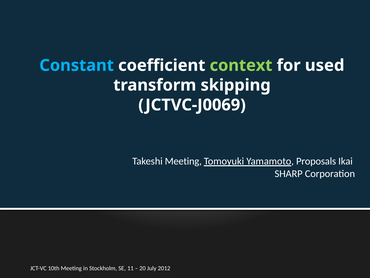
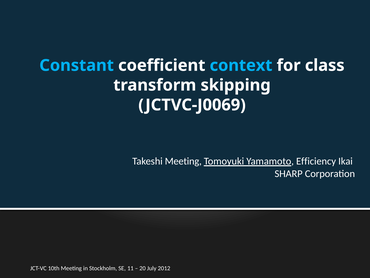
context colour: light green -> light blue
used: used -> class
Proposals: Proposals -> Efficiency
